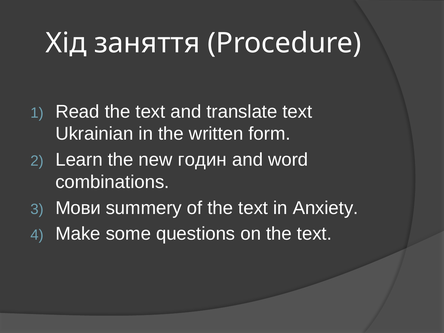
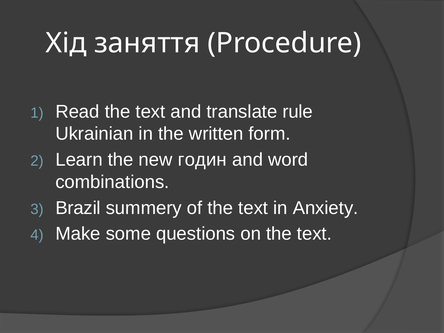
translate text: text -> rule
Мови: Мови -> Brazil
